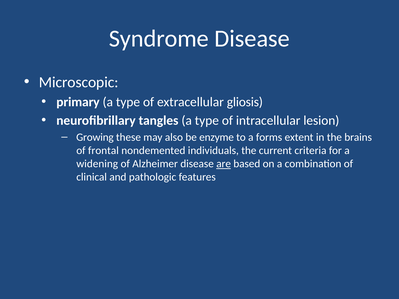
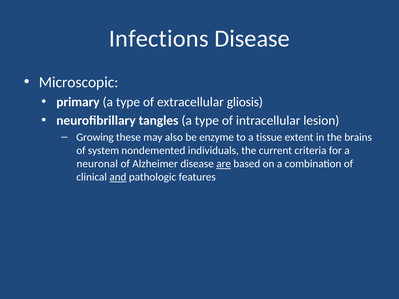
Syndrome: Syndrome -> Infections
forms: forms -> tissue
frontal: frontal -> system
widening: widening -> neuronal
and underline: none -> present
